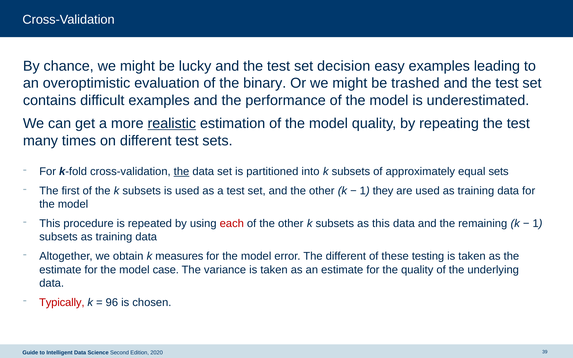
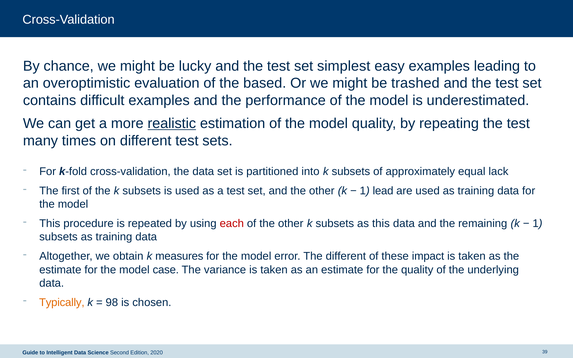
decision: decision -> simplest
binary: binary -> based
the at (181, 172) underline: present -> none
equal sets: sets -> lack
they: they -> lead
testing: testing -> impact
Typically colour: red -> orange
96: 96 -> 98
